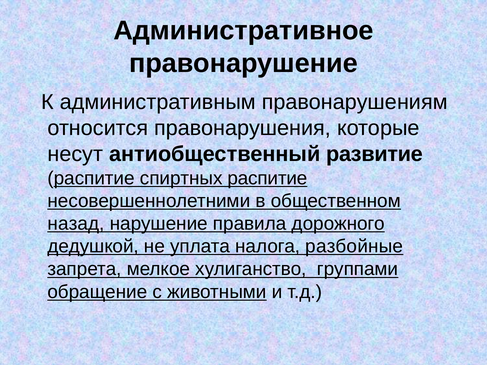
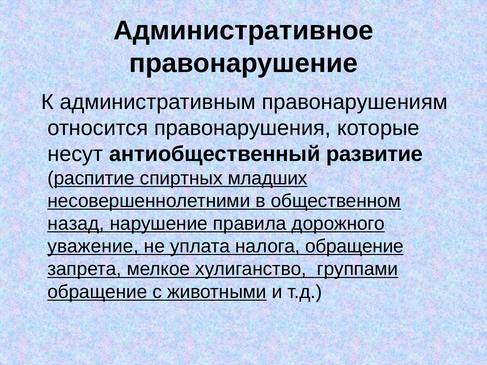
спиртных распитие: распитие -> младших
дедушкой: дедушкой -> уважение
налога разбойные: разбойные -> обращение
